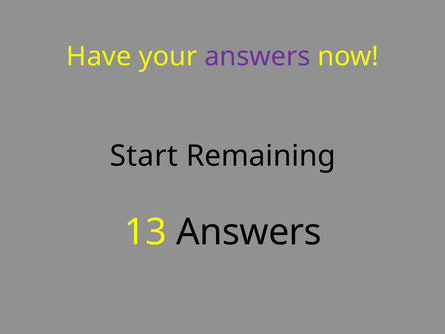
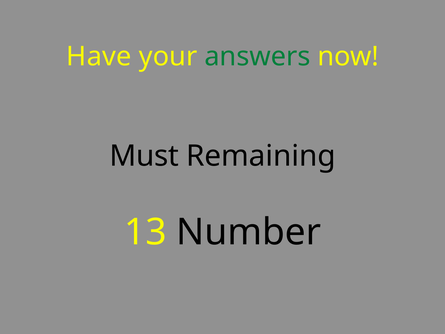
answers at (257, 56) colour: purple -> green
Start: Start -> Must
13 Answers: Answers -> Number
